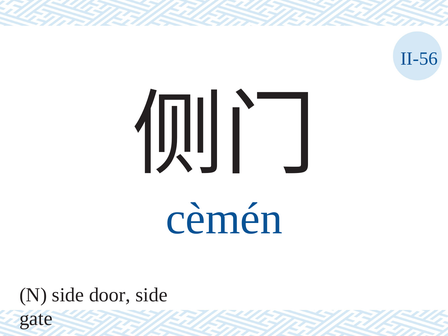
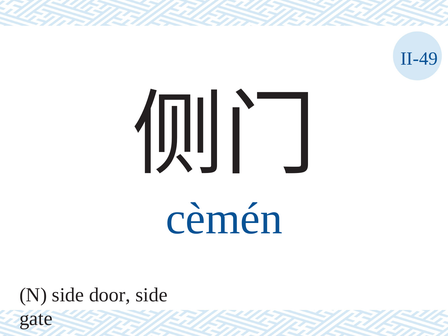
II-56: II-56 -> II-49
